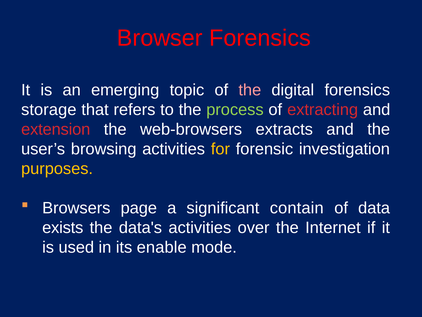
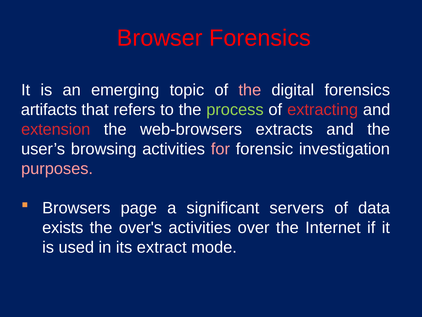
storage: storage -> artifacts
for colour: yellow -> pink
purposes colour: yellow -> pink
contain: contain -> servers
data's: data's -> over's
enable: enable -> extract
